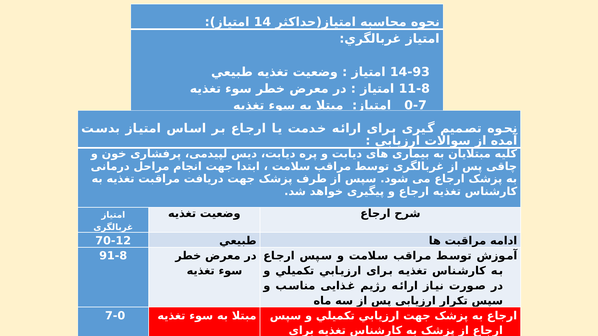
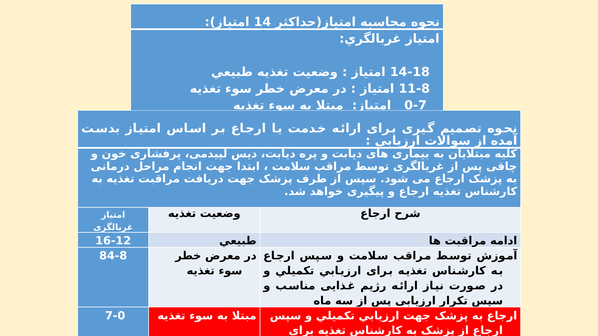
14-93: 14-93 -> 14-18
70-12: 70-12 -> 16-12
91-8: 91-8 -> 84-8
